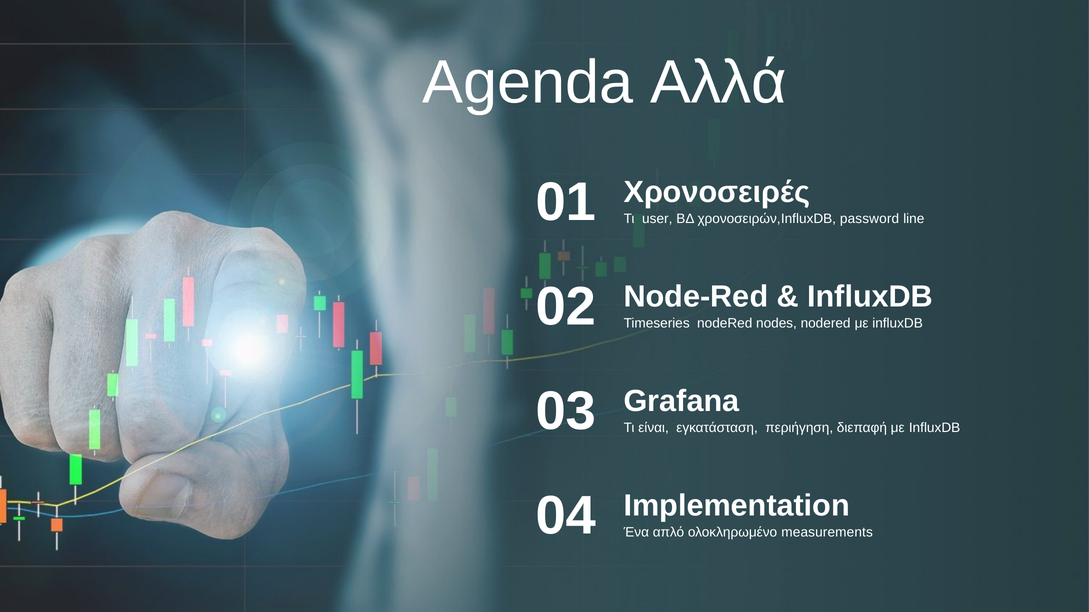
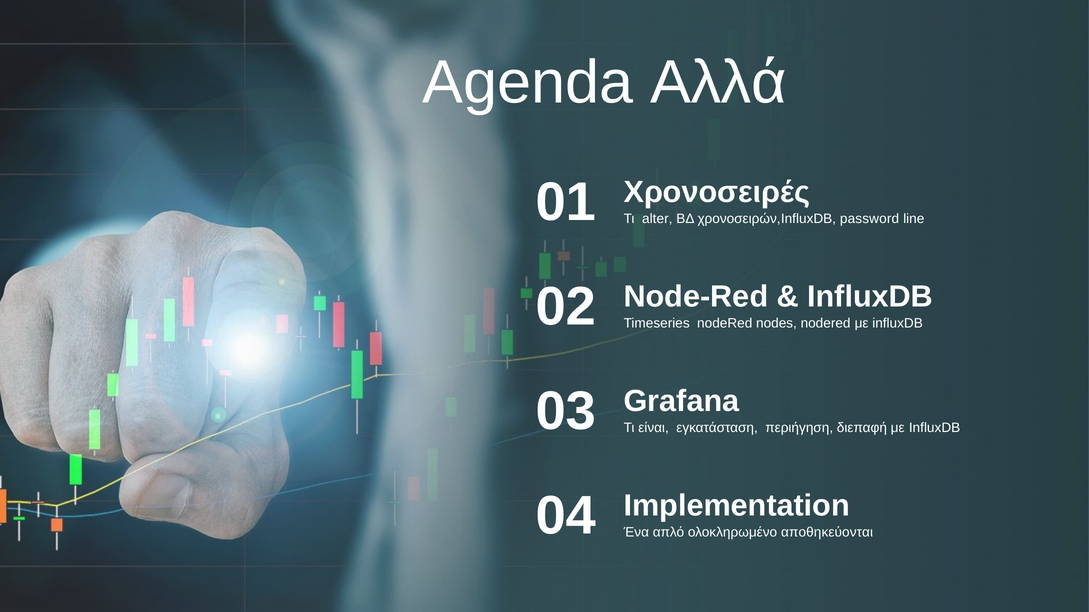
user: user -> alter
measurements: measurements -> αποθηκεύονται
